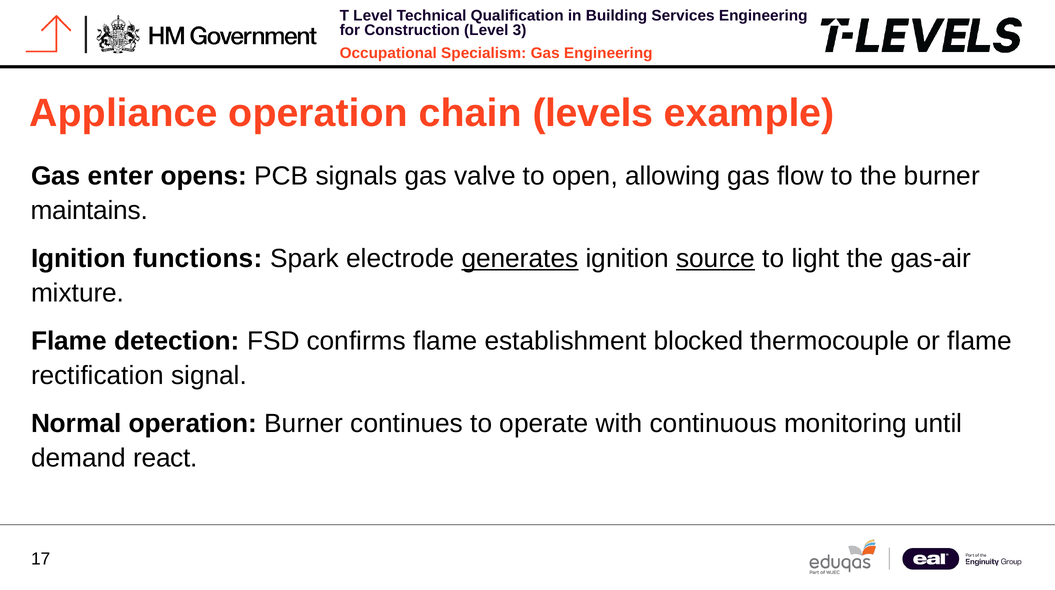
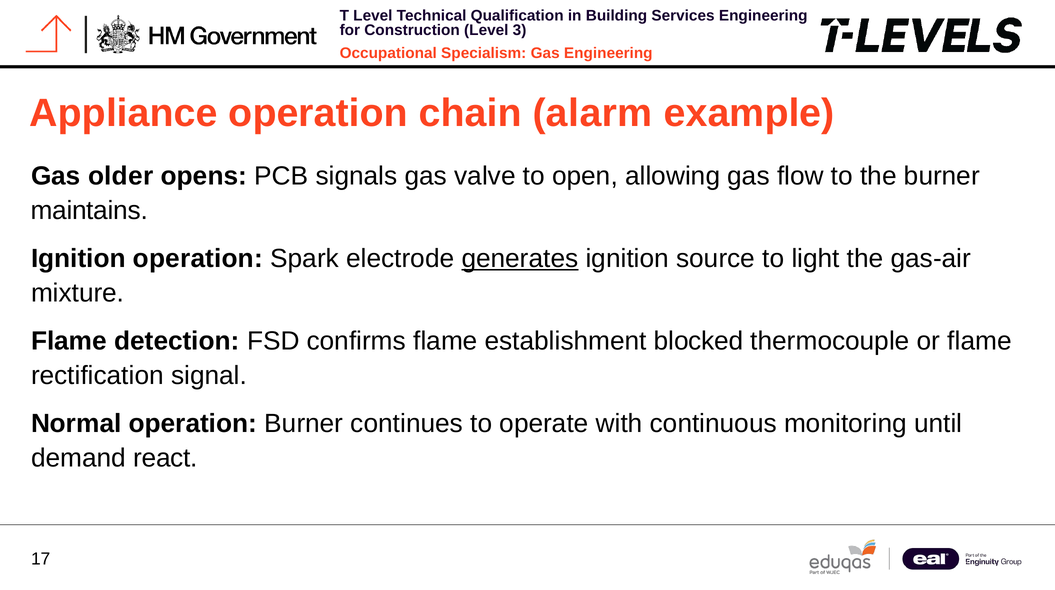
levels: levels -> alarm
enter: enter -> older
Ignition functions: functions -> operation
source underline: present -> none
